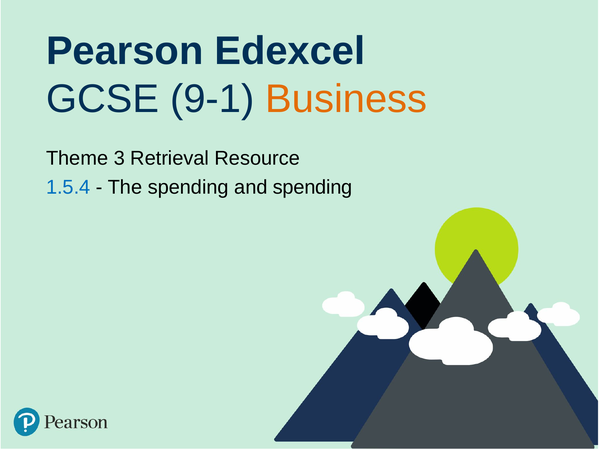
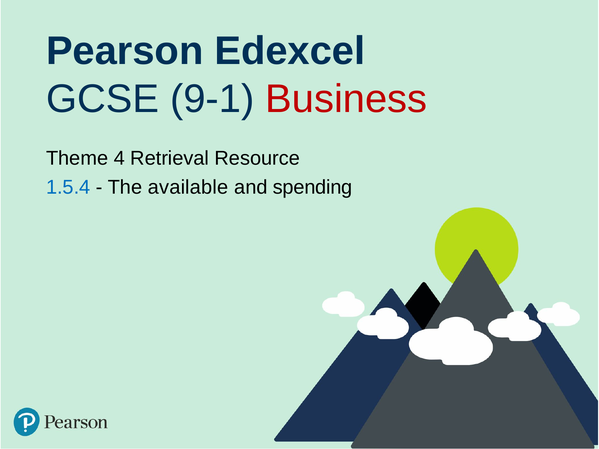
Business colour: orange -> red
3: 3 -> 4
The spending: spending -> available
